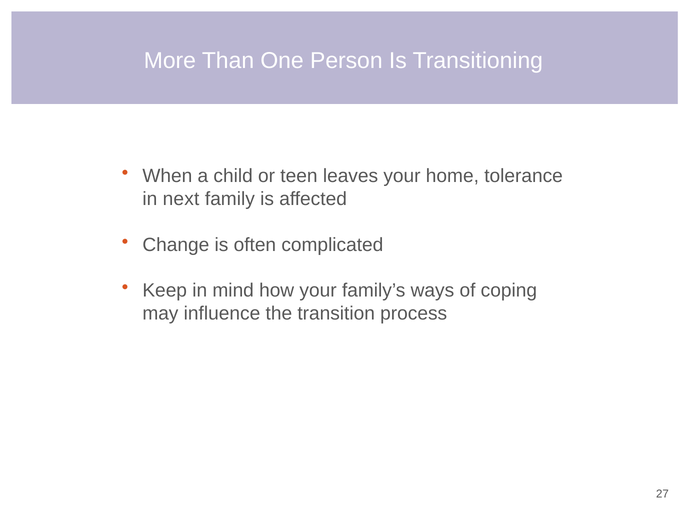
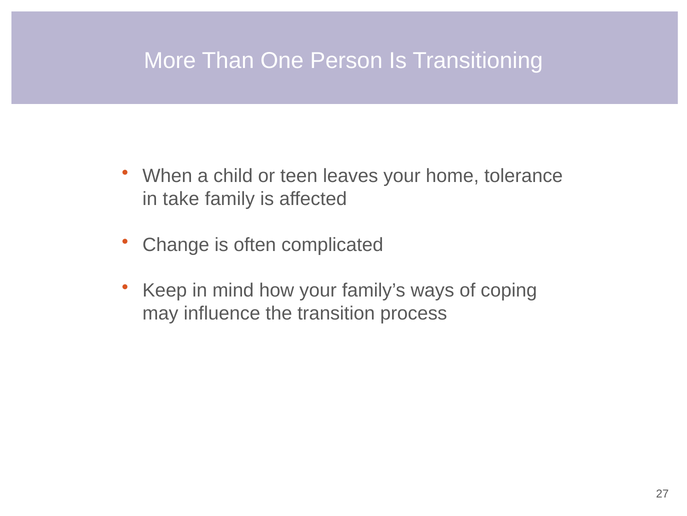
next: next -> take
